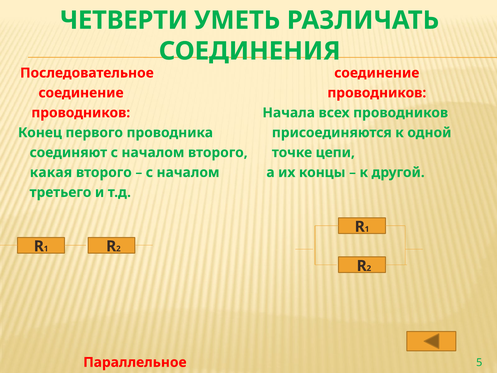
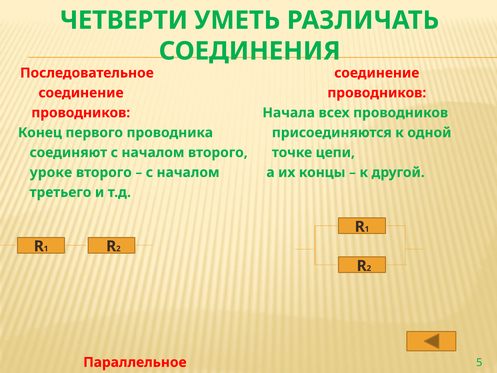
какая: какая -> уроке
